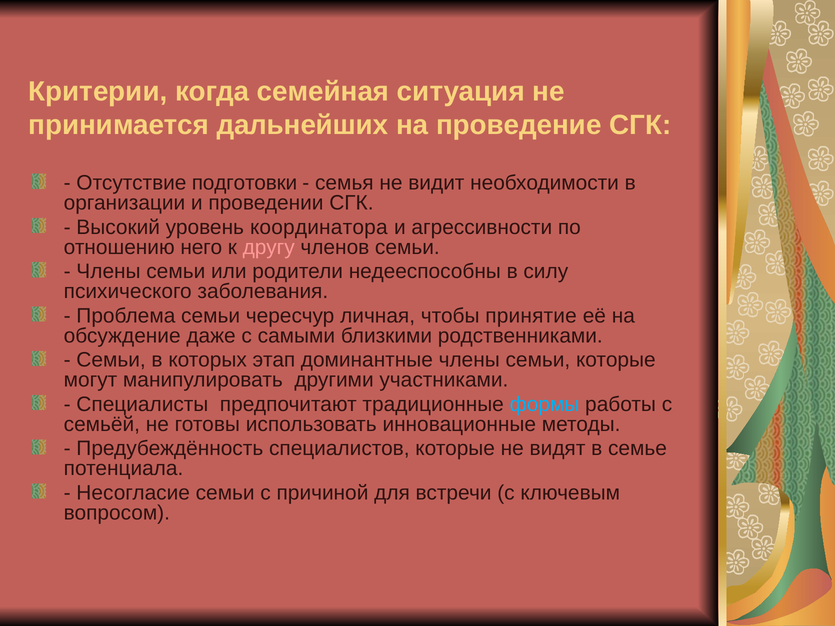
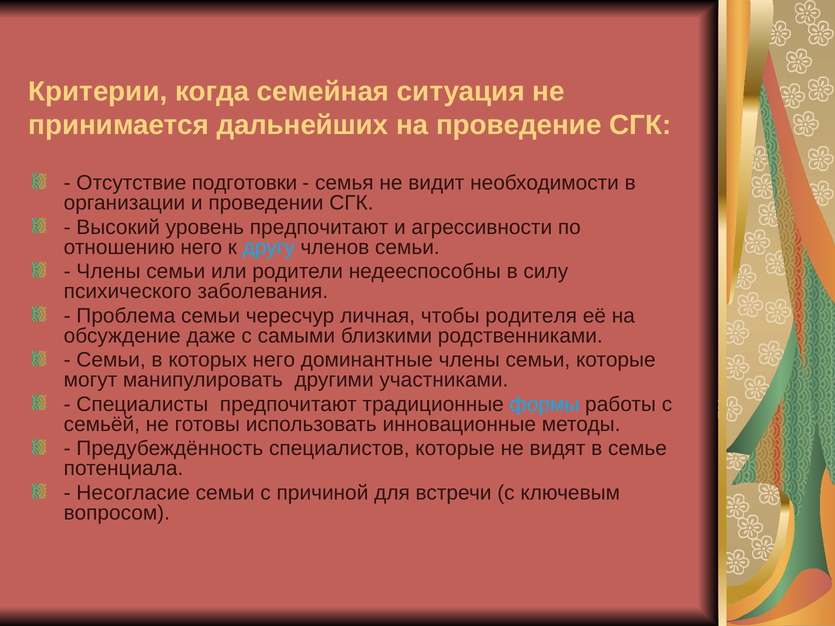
уровень координатора: координатора -> предпочитают
другу colour: pink -> light blue
принятие: принятие -> родителя
которых этап: этап -> него
